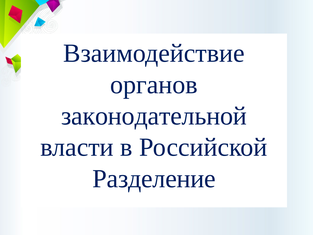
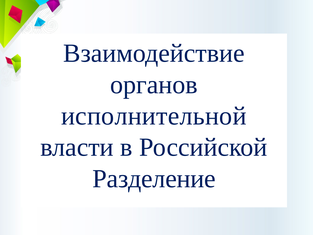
законодательной: законодательной -> исполнительной
